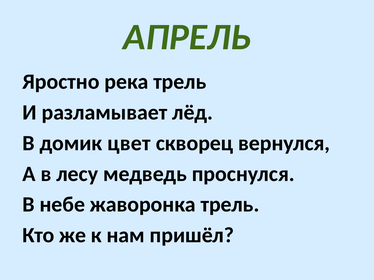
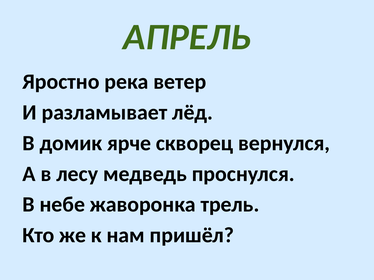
река трель: трель -> ветер
цвет: цвет -> ярче
